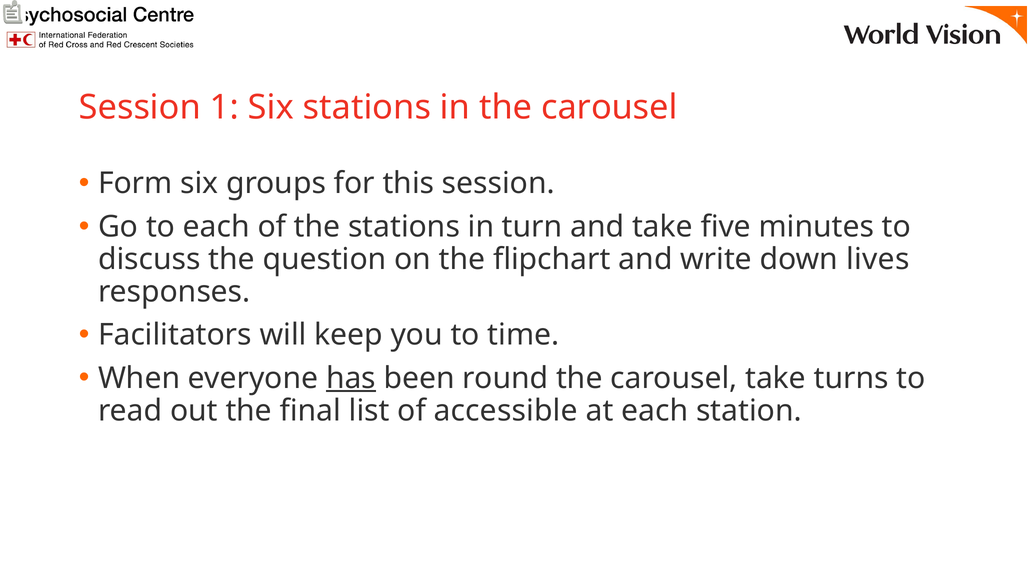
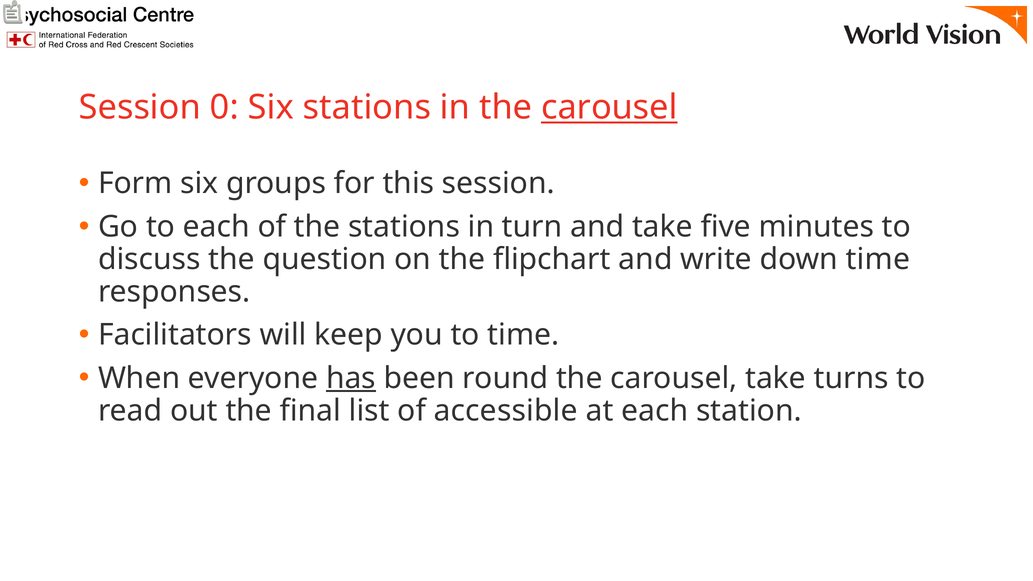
1: 1 -> 0
carousel at (609, 108) underline: none -> present
down lives: lives -> time
